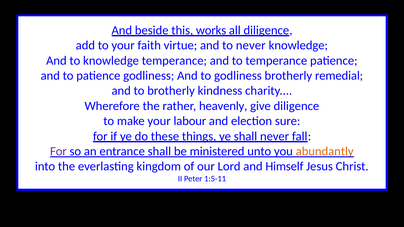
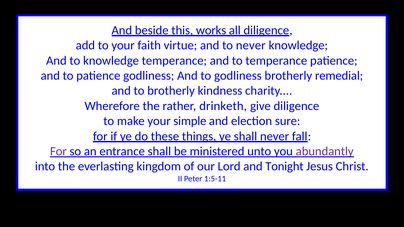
heavenly: heavenly -> drinketh
labour: labour -> simple
abundantly colour: orange -> purple
Himself: Himself -> Tonight
